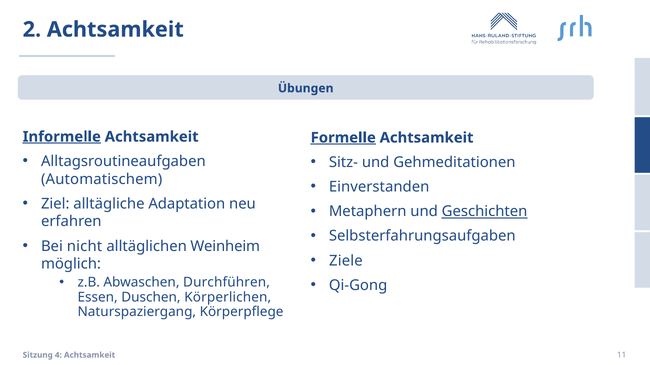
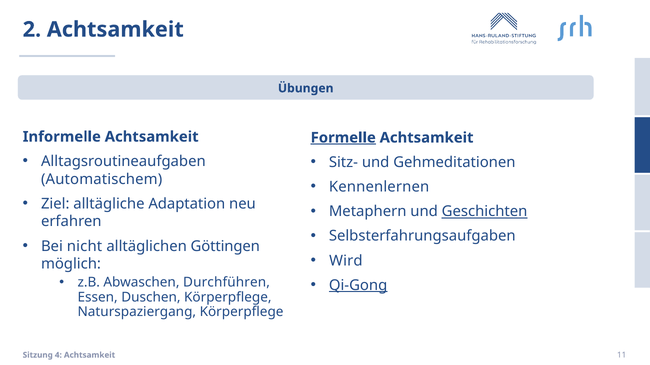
Informelle underline: present -> none
Einverstanden: Einverstanden -> Kennenlernen
Weinheim: Weinheim -> Göttingen
Ziele: Ziele -> Wird
Qi-Gong underline: none -> present
Duschen Körperlichen: Körperlichen -> Körperpflege
